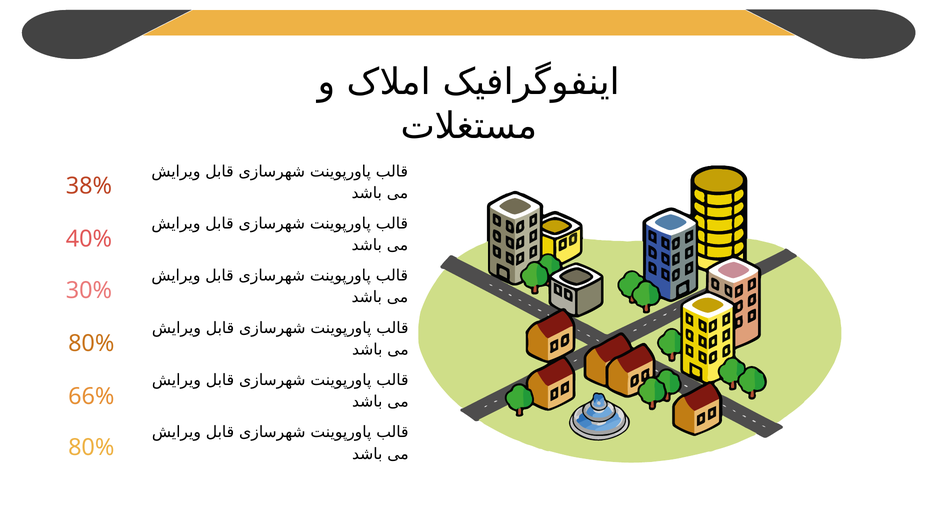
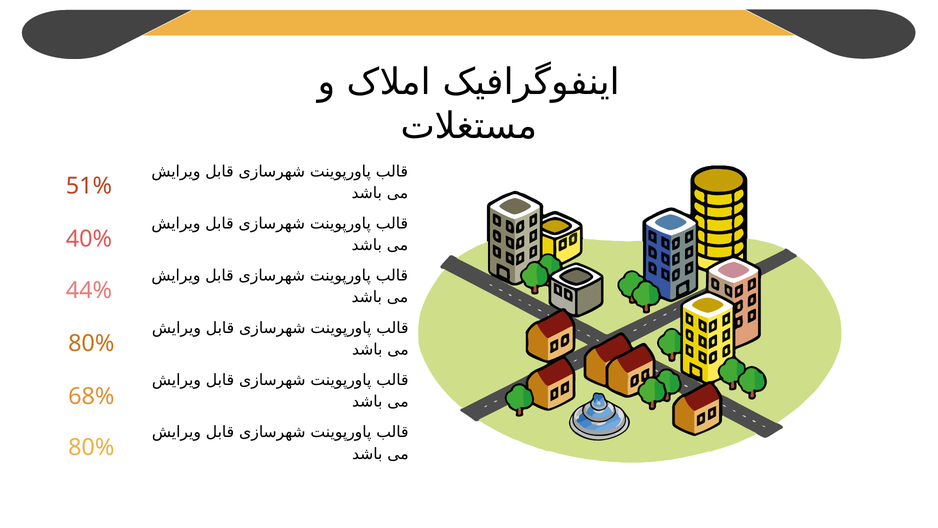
38%: 38% -> 51%
30%: 30% -> 44%
66%: 66% -> 68%
